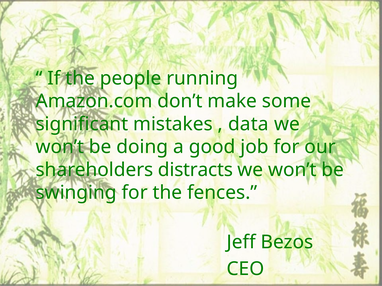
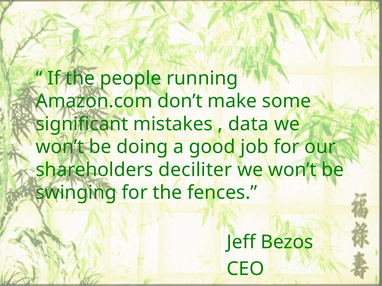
distracts: distracts -> deciliter
